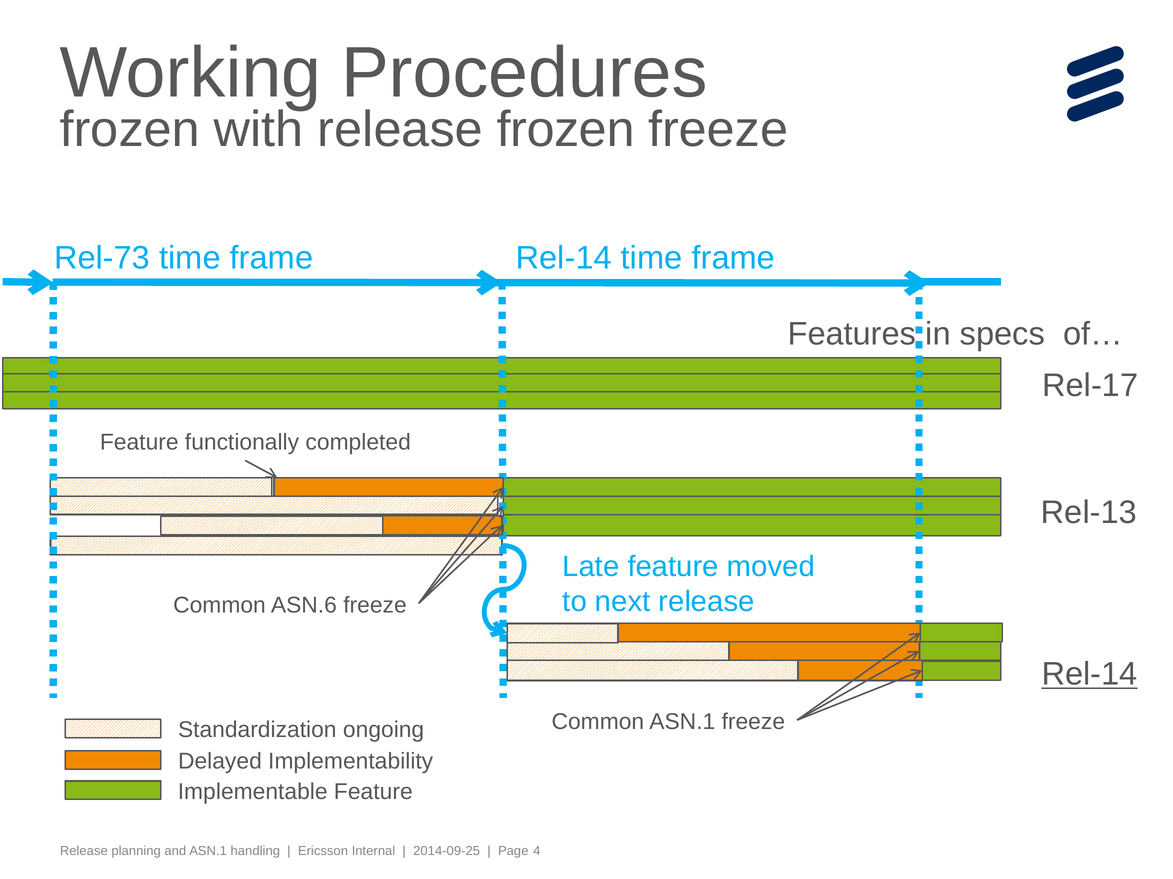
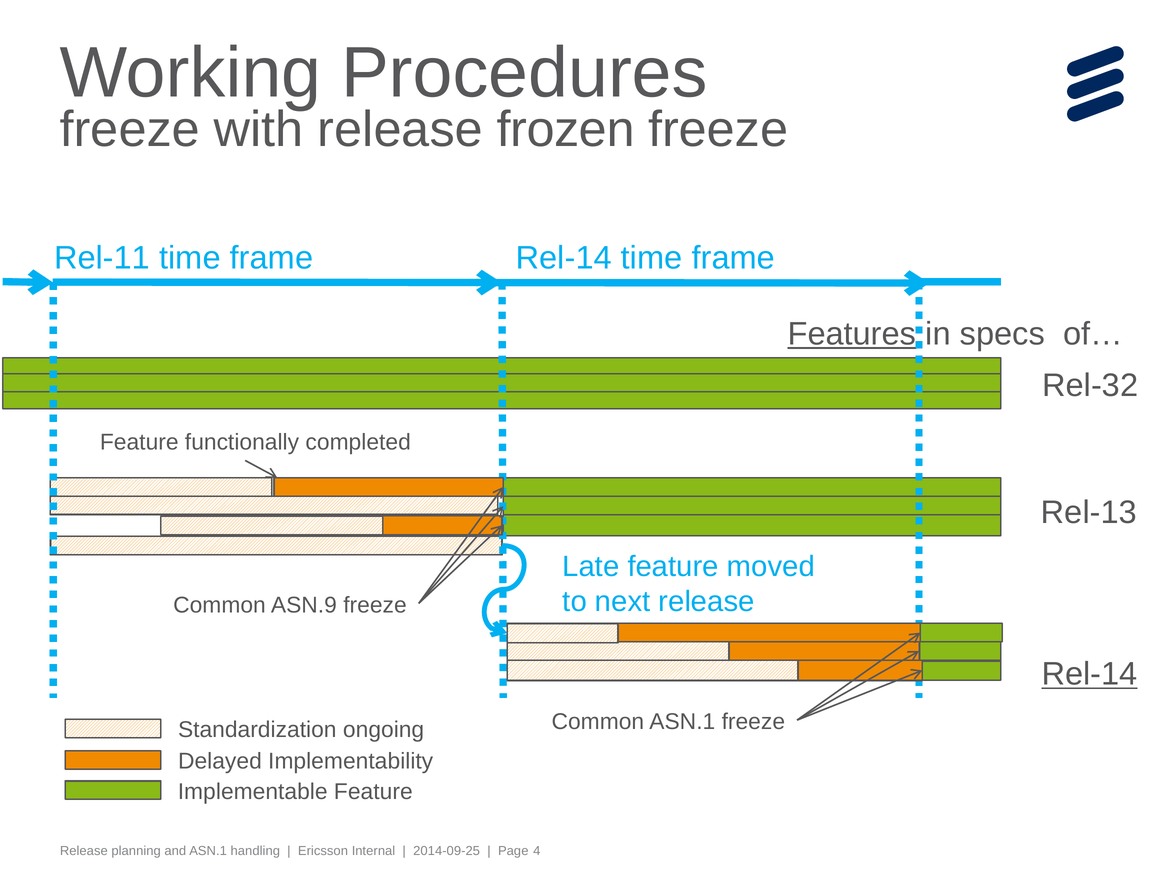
frozen at (130, 130): frozen -> freeze
Rel-73: Rel-73 -> Rel-11
Features underline: none -> present
Rel-17: Rel-17 -> Rel-32
ASN.6: ASN.6 -> ASN.9
